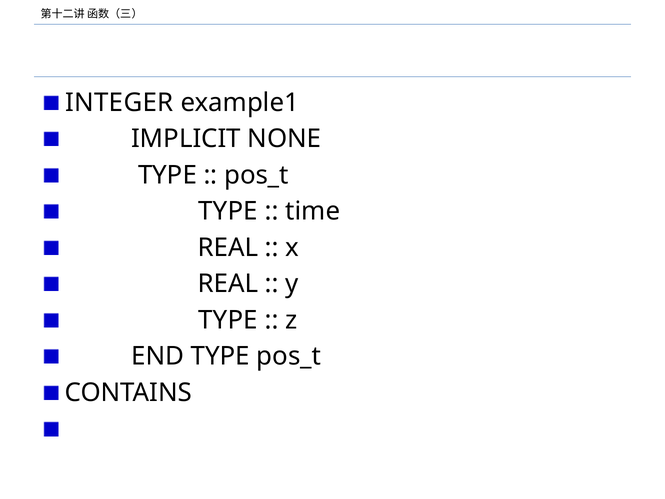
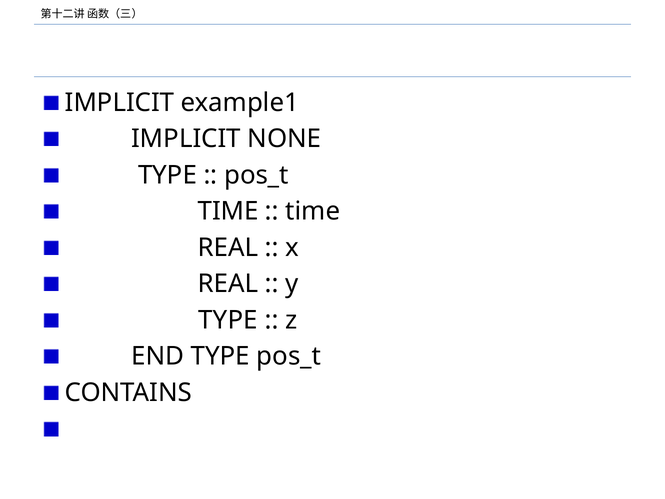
INTEGER at (119, 102): INTEGER -> IMPLICIT
TYPE at (228, 211): TYPE -> TIME
